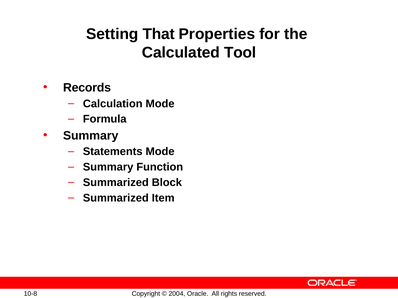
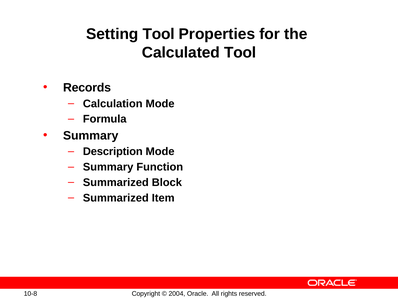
Setting That: That -> Tool
Statements: Statements -> Description
